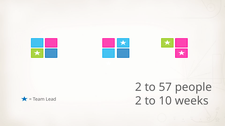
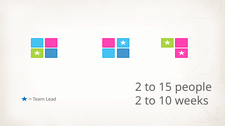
57: 57 -> 15
